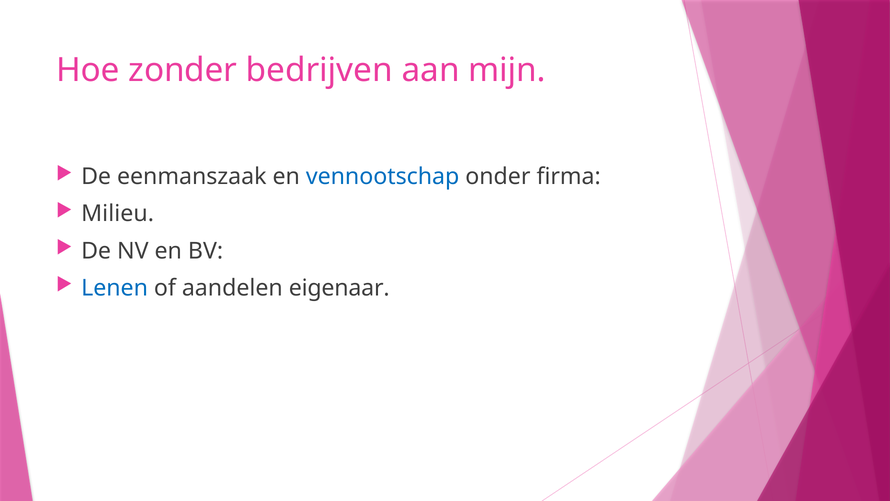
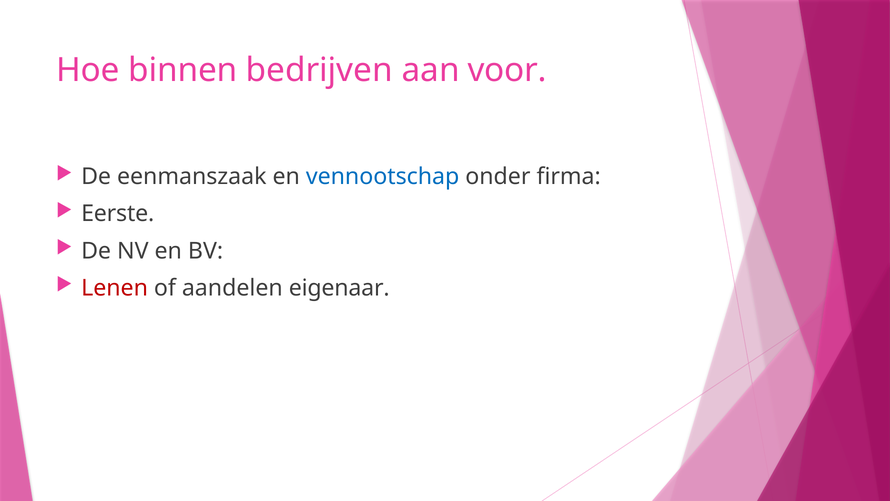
zonder: zonder -> binnen
mijn: mijn -> voor
Milieu: Milieu -> Eerste
Lenen colour: blue -> red
